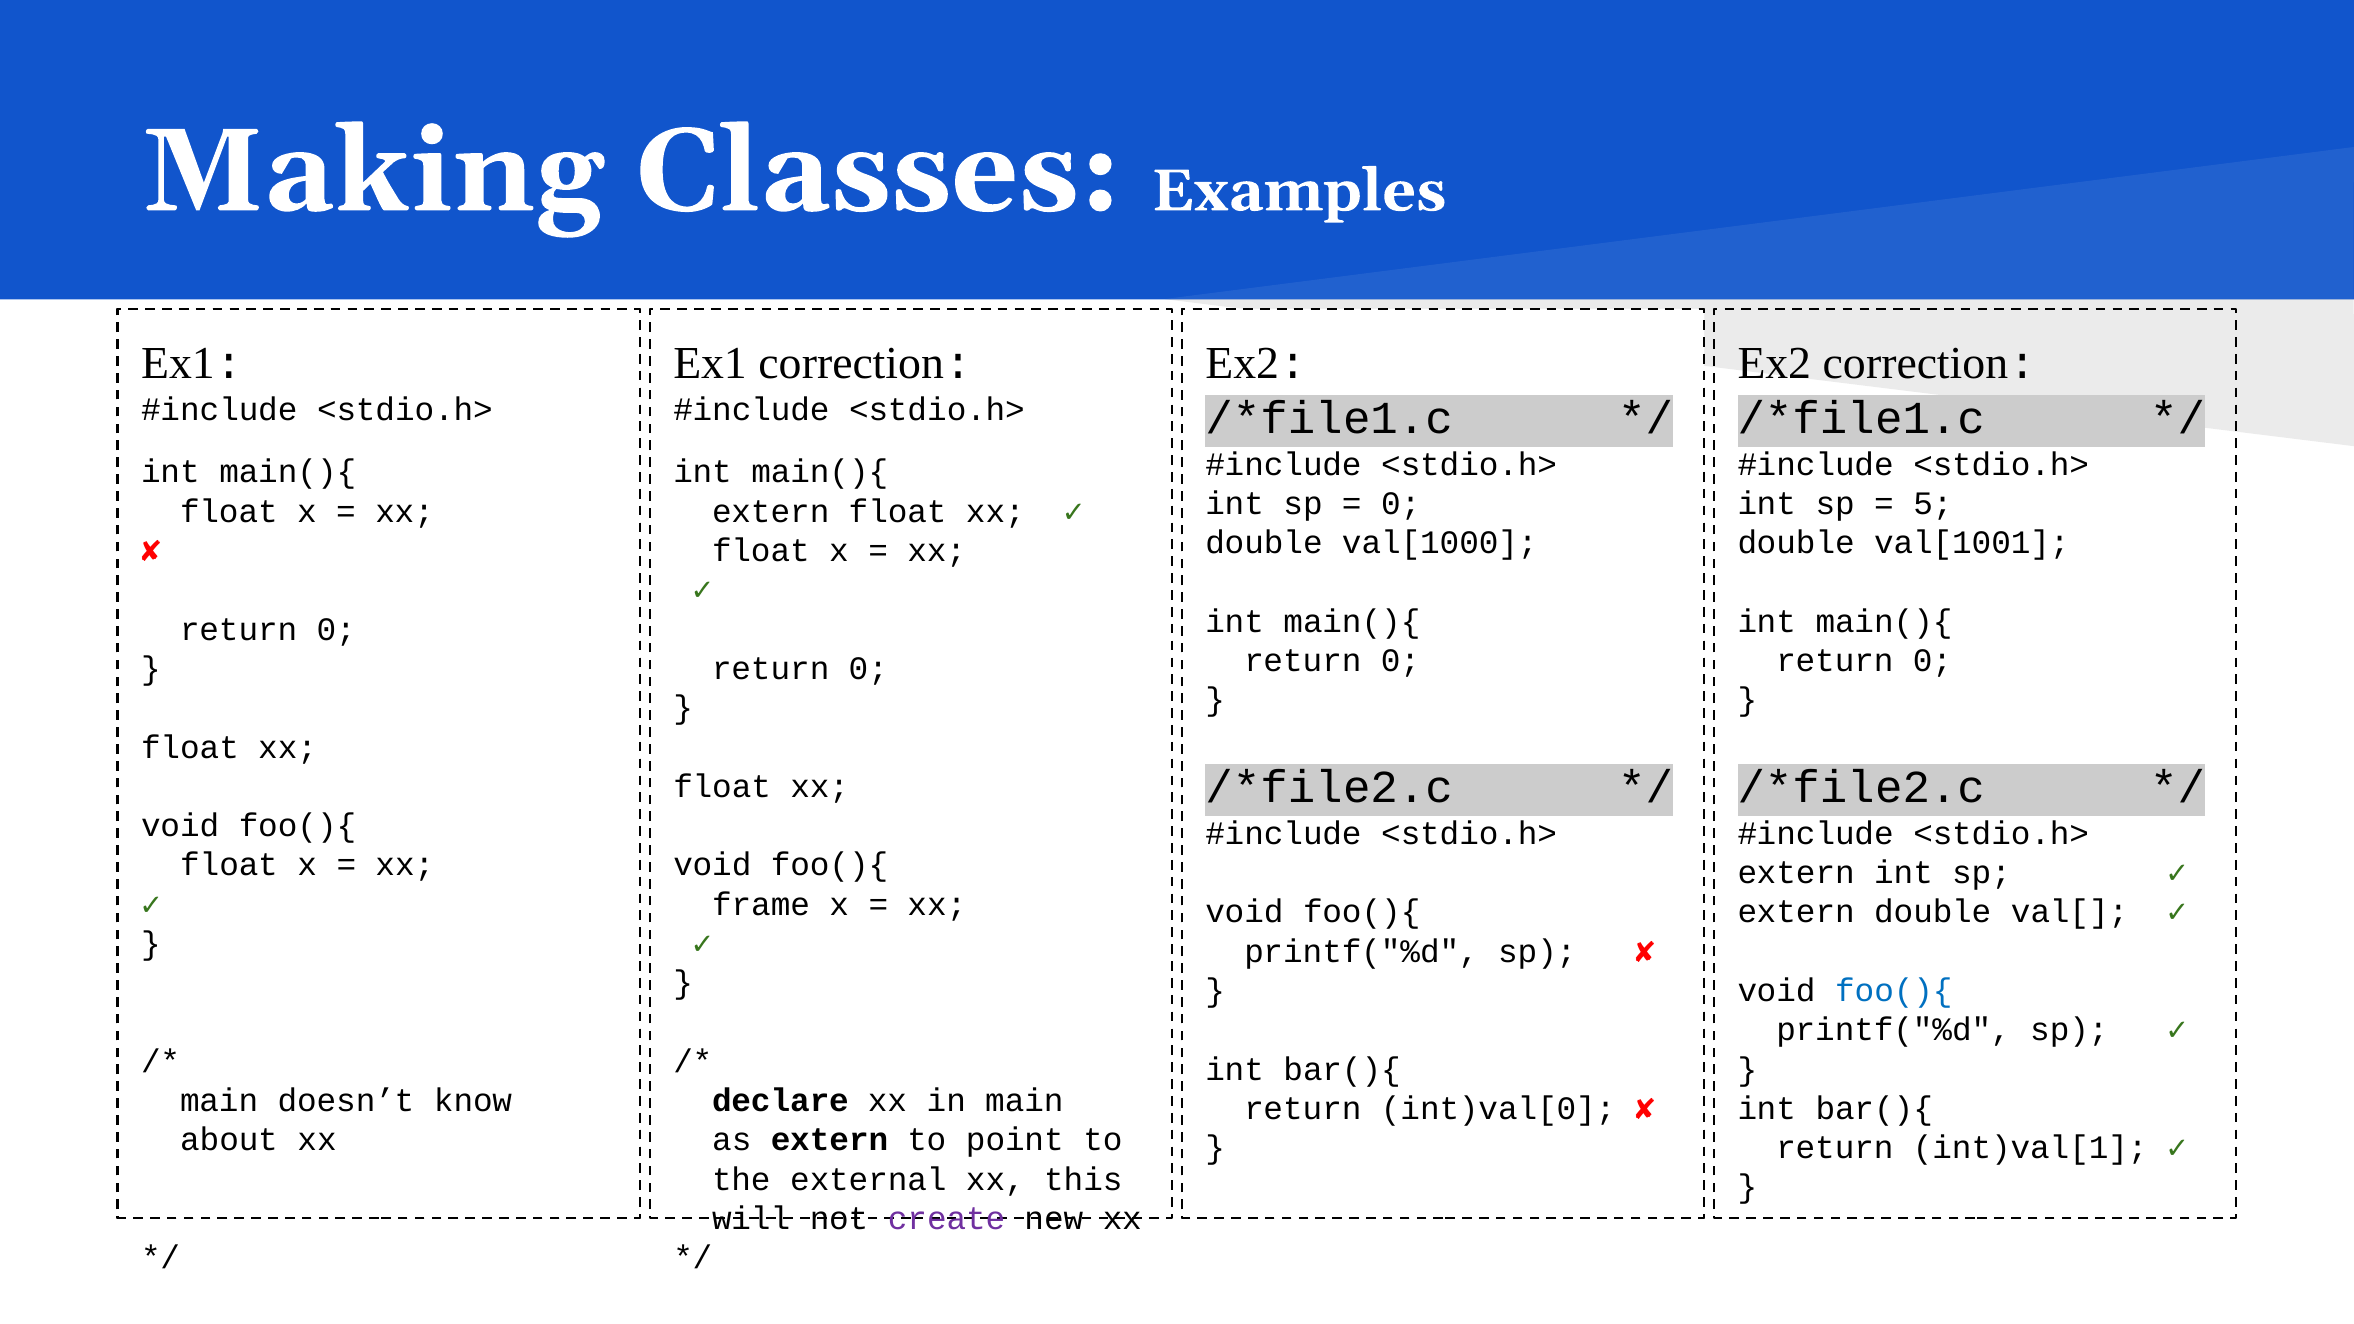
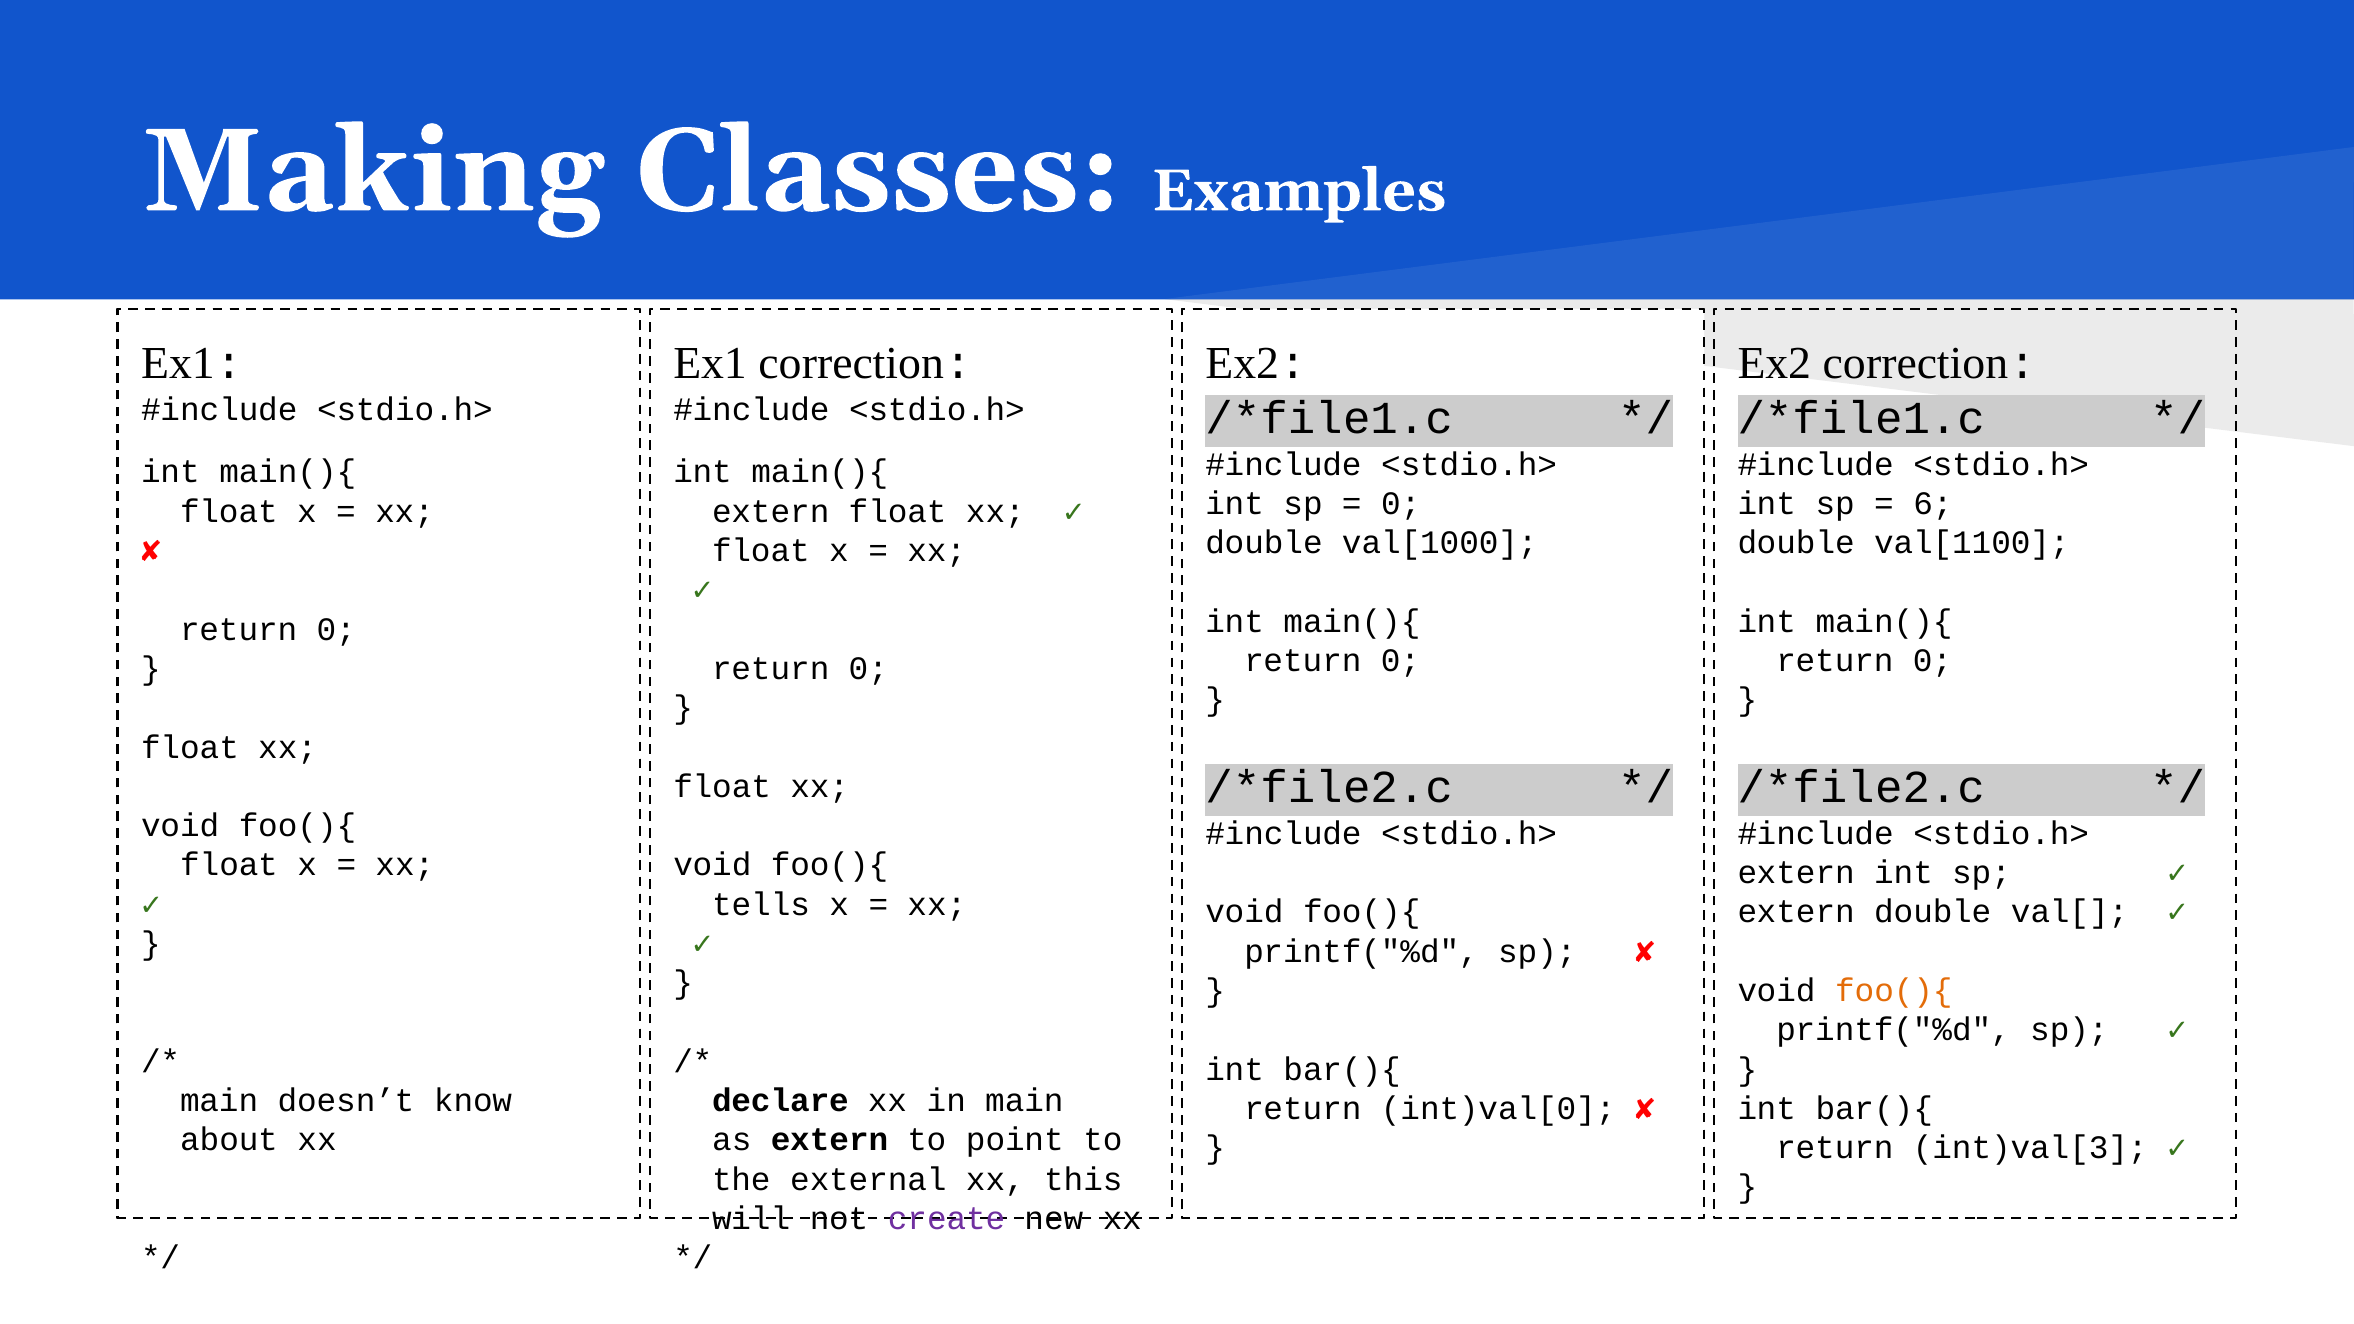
5: 5 -> 6
val[1001: val[1001 -> val[1100
frame: frame -> tells
foo(){ at (1894, 991) colour: blue -> orange
int)val[1: int)val[1 -> int)val[3
